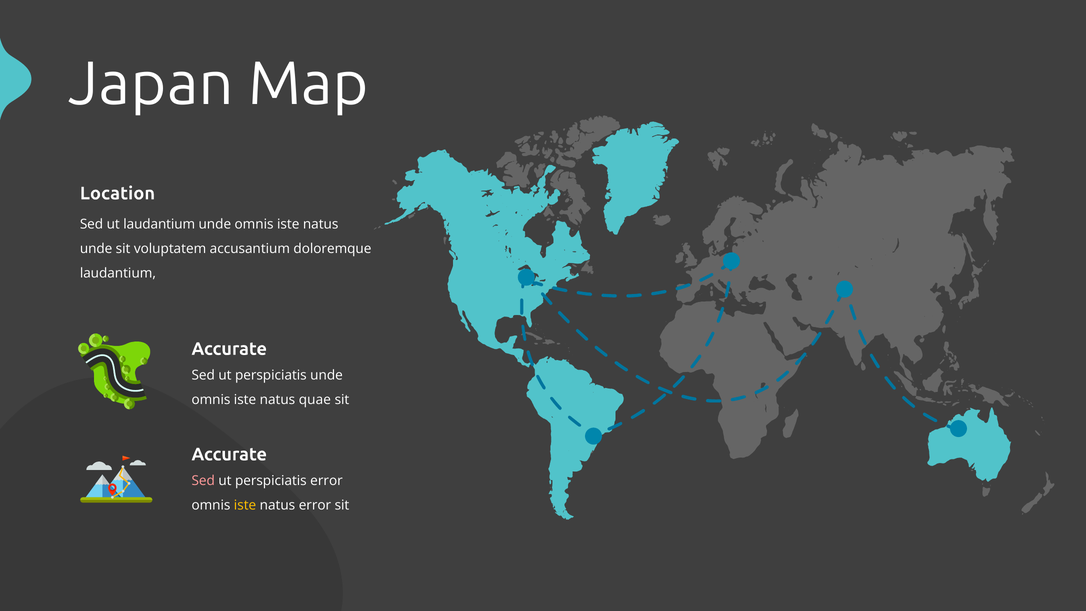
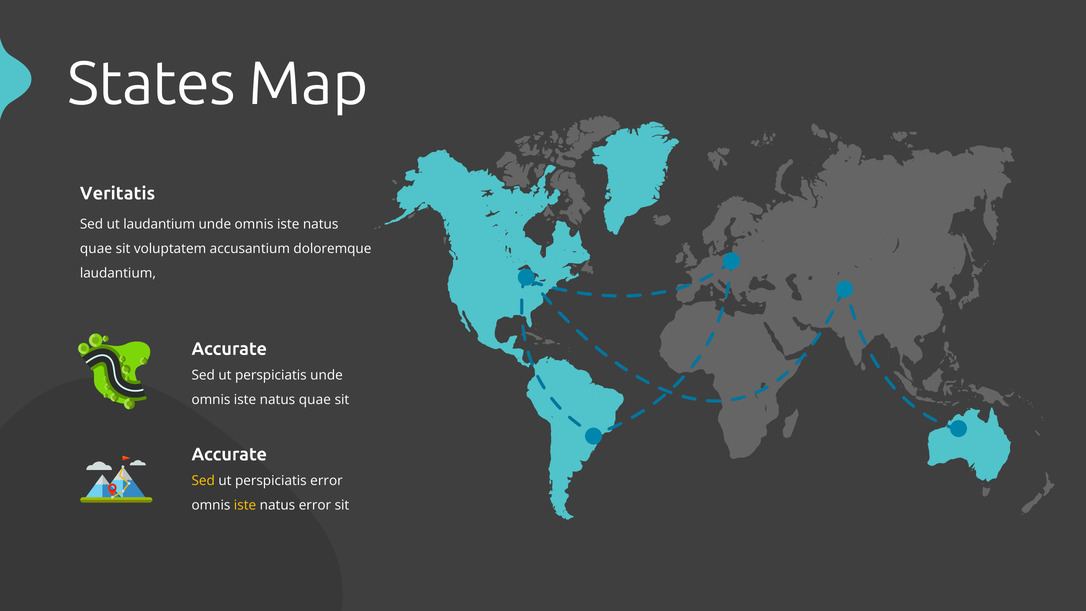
Japan: Japan -> States
Location: Location -> Veritatis
unde at (96, 249): unde -> quae
Sed at (203, 481) colour: pink -> yellow
